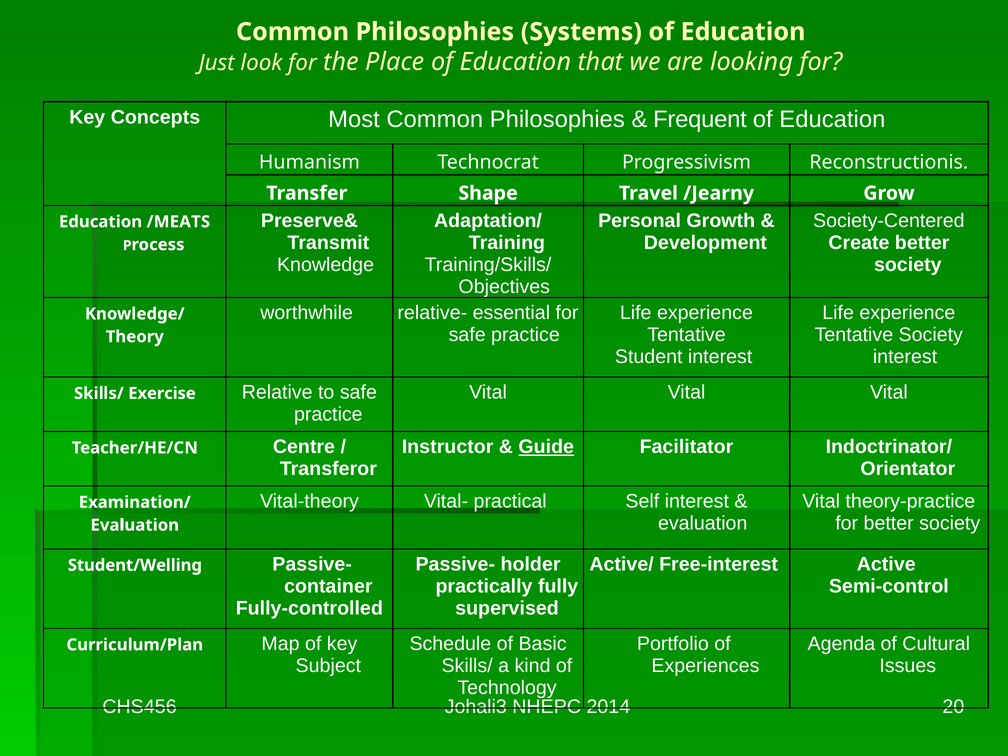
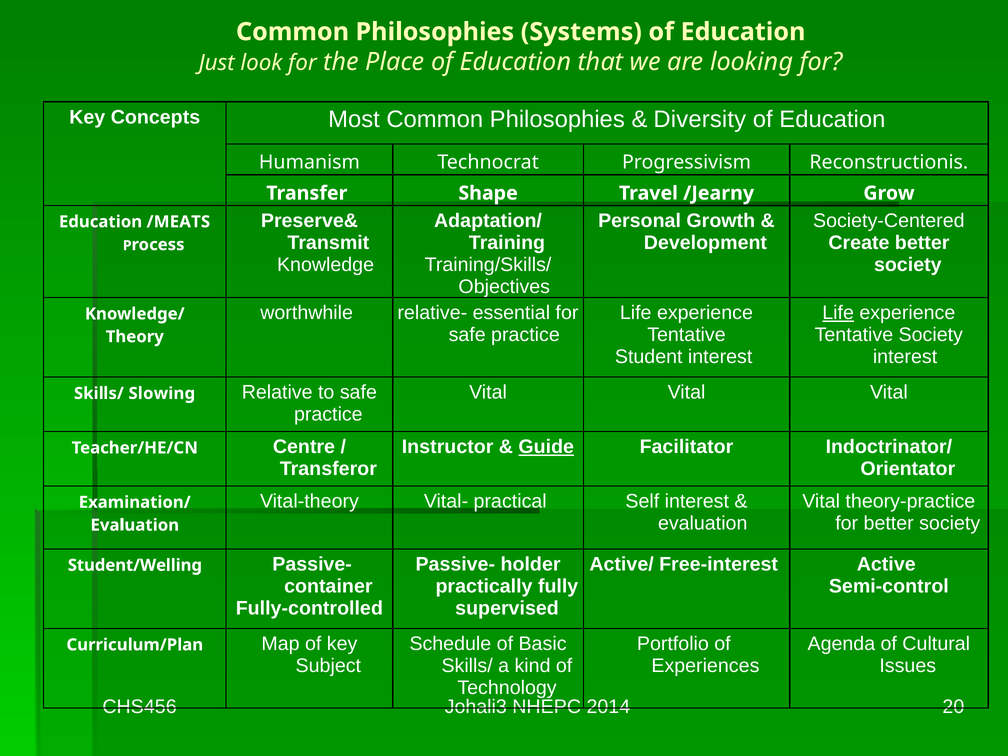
Frequent: Frequent -> Diversity
Life at (838, 313) underline: none -> present
Exercise: Exercise -> Slowing
